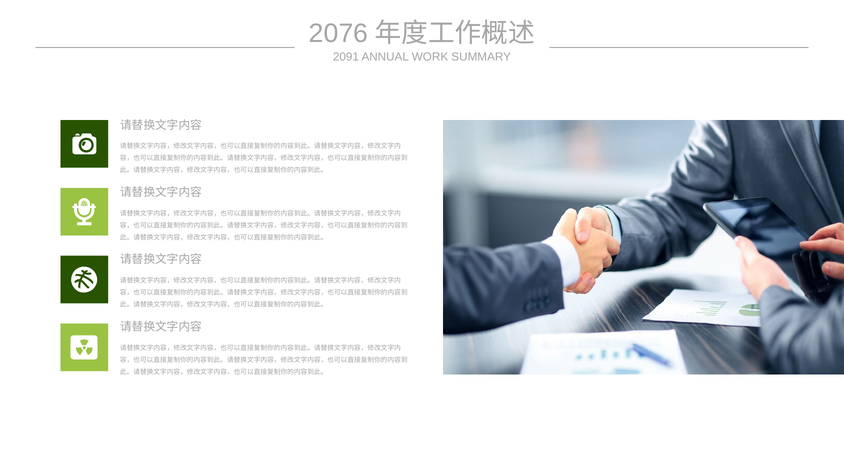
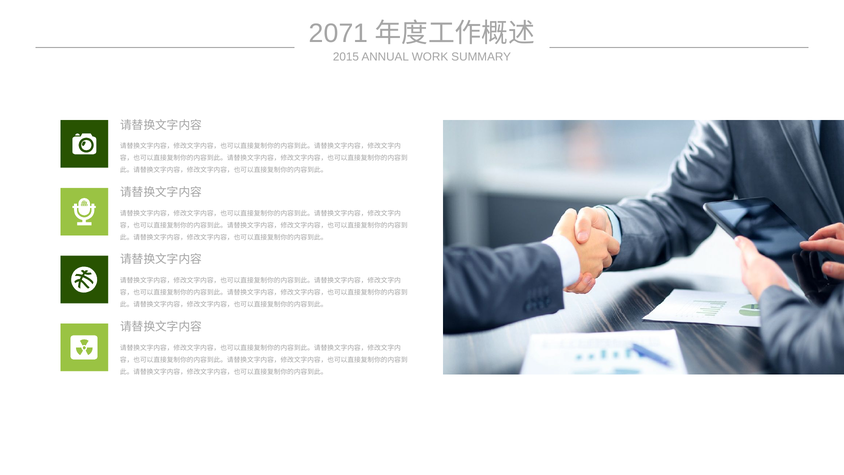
2076: 2076 -> 2071
2091: 2091 -> 2015
